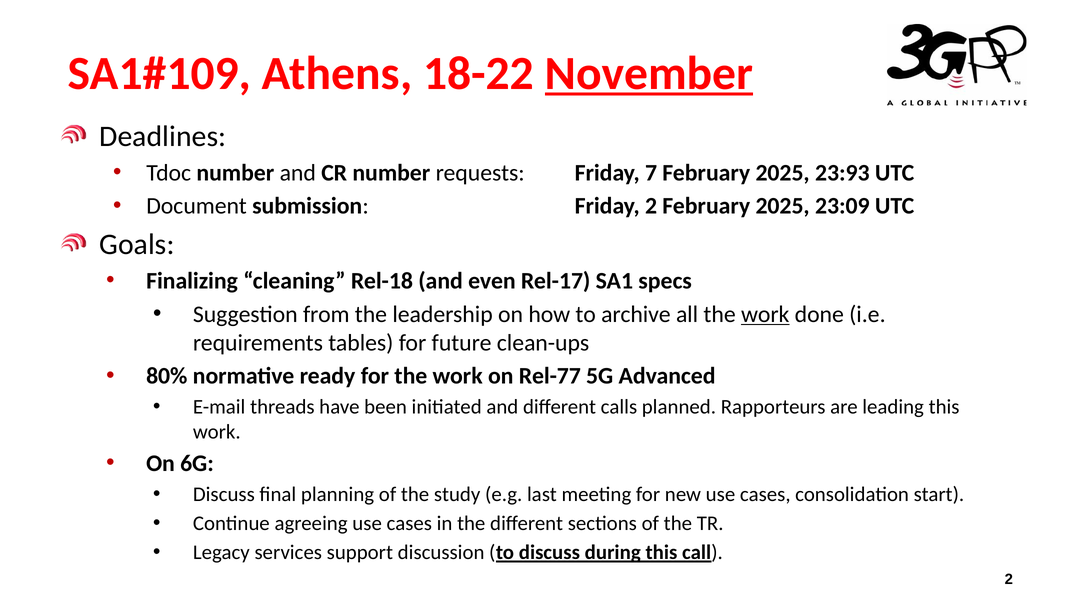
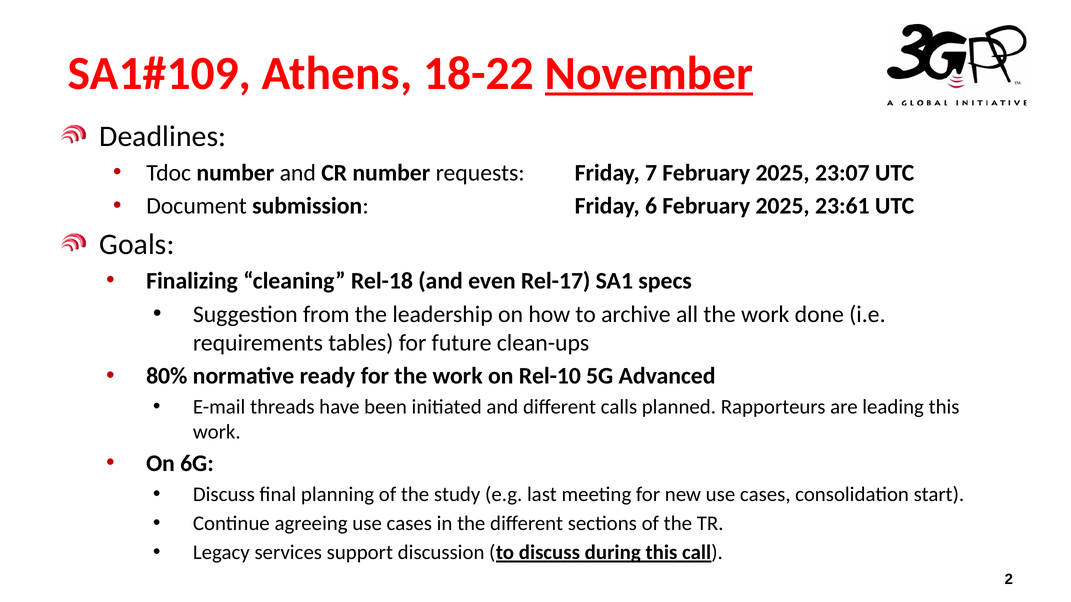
23:93: 23:93 -> 23:07
Friday 2: 2 -> 6
23:09: 23:09 -> 23:61
work at (765, 315) underline: present -> none
Rel-77: Rel-77 -> Rel-10
